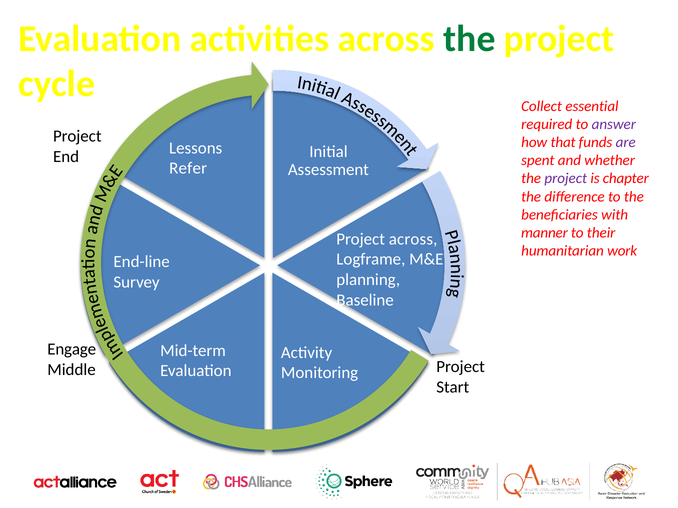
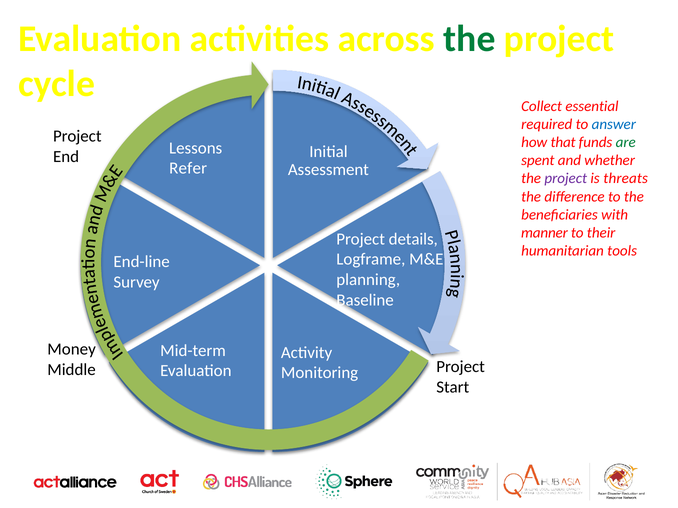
answer colour: purple -> blue
are colour: purple -> green
chapter: chapter -> threats
Project across: across -> details
work: work -> tools
Engage: Engage -> Money
